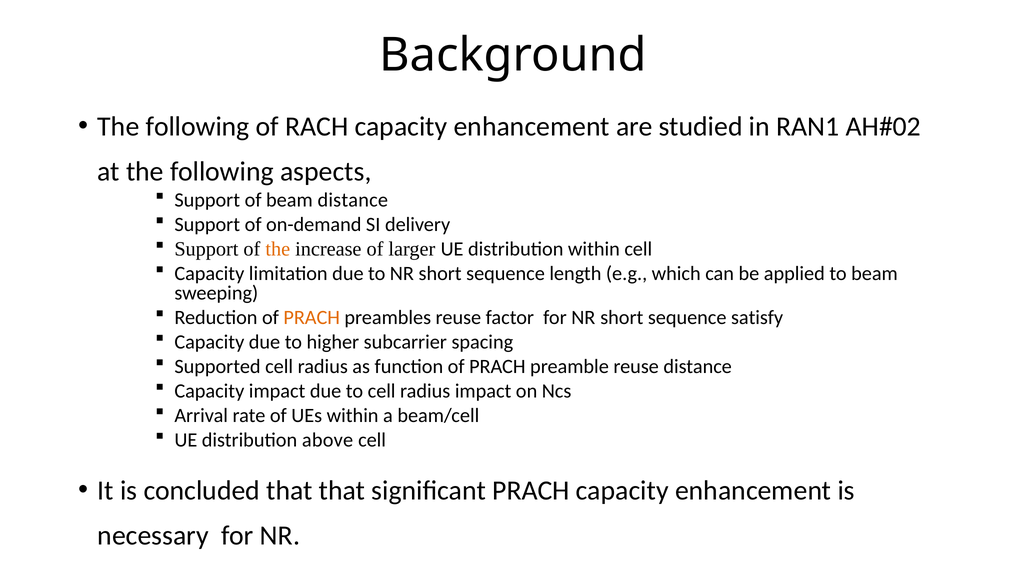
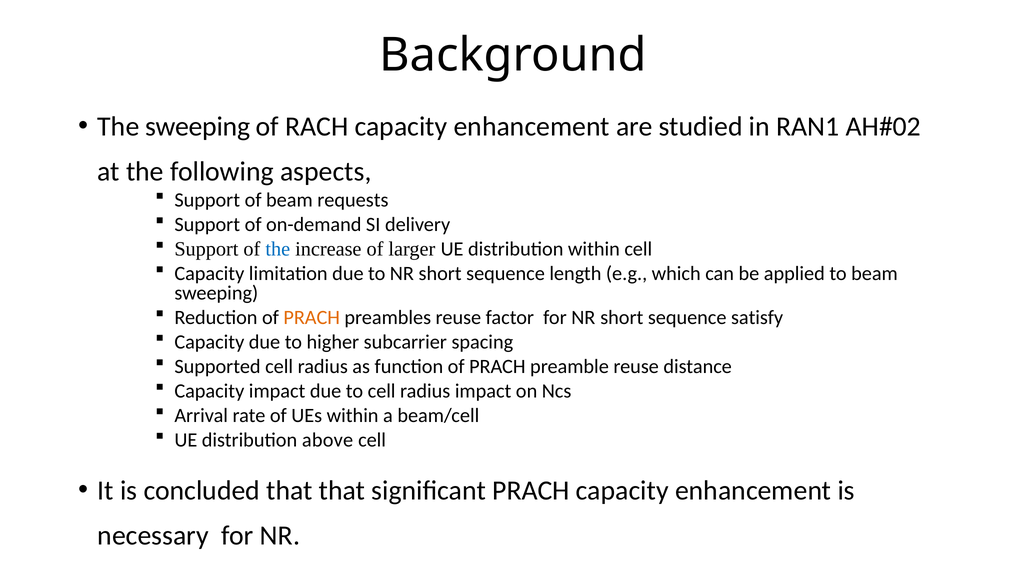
following at (198, 126): following -> sweeping
beam distance: distance -> requests
the at (278, 249) colour: orange -> blue
